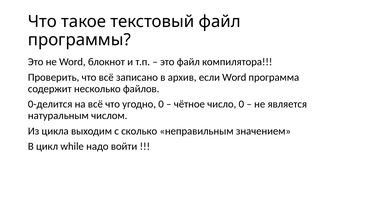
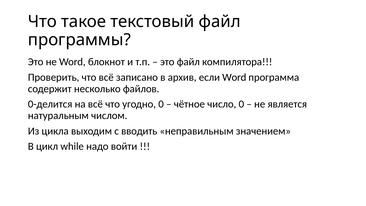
сколько: сколько -> вводить
